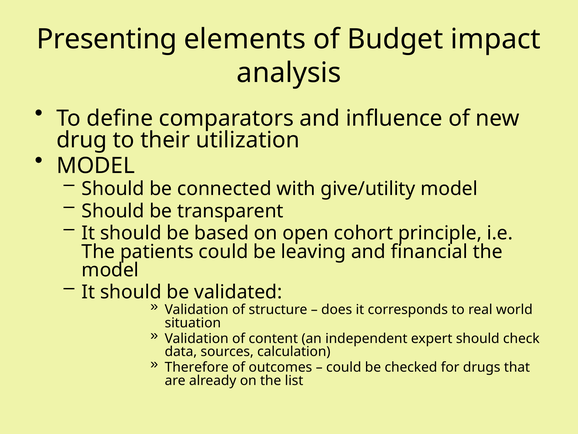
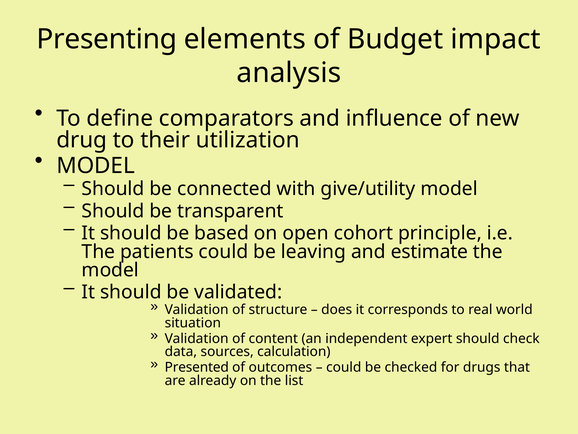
financial: financial -> estimate
Therefore: Therefore -> Presented
